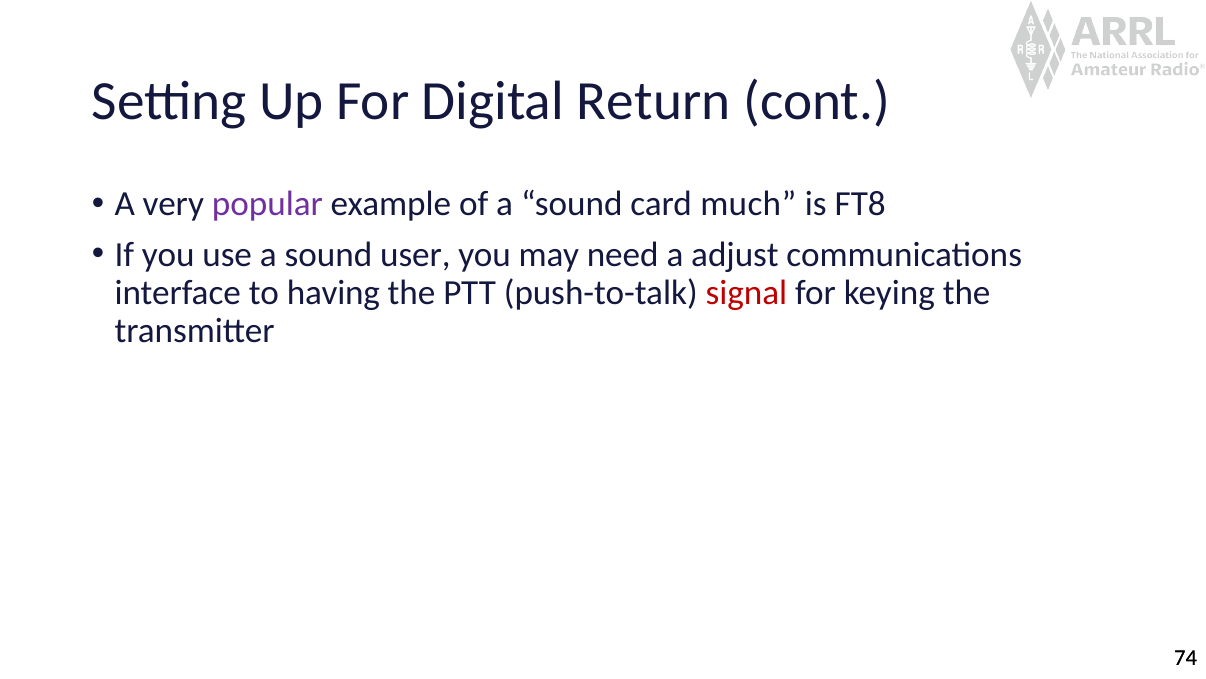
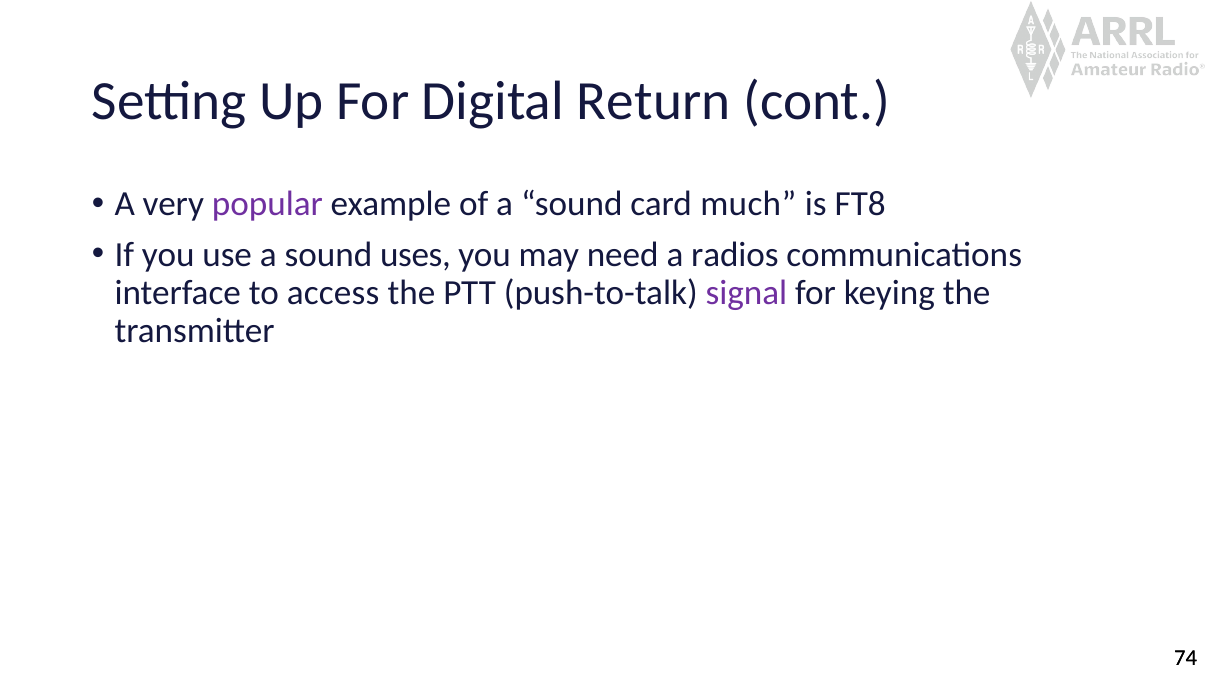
user: user -> uses
adjust: adjust -> radios
having: having -> access
signal colour: red -> purple
